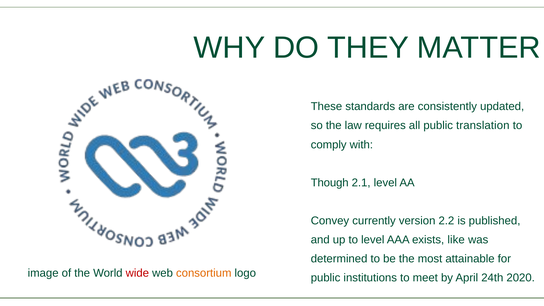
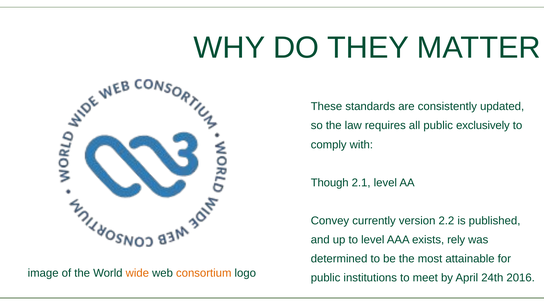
translation: translation -> exclusively
like: like -> rely
wide colour: red -> orange
2020: 2020 -> 2016
